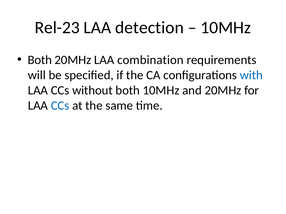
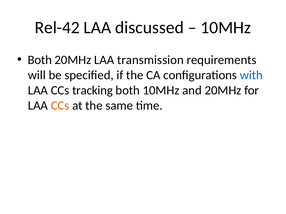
Rel-23: Rel-23 -> Rel-42
detection: detection -> discussed
combination: combination -> transmission
without: without -> tracking
CCs at (60, 106) colour: blue -> orange
